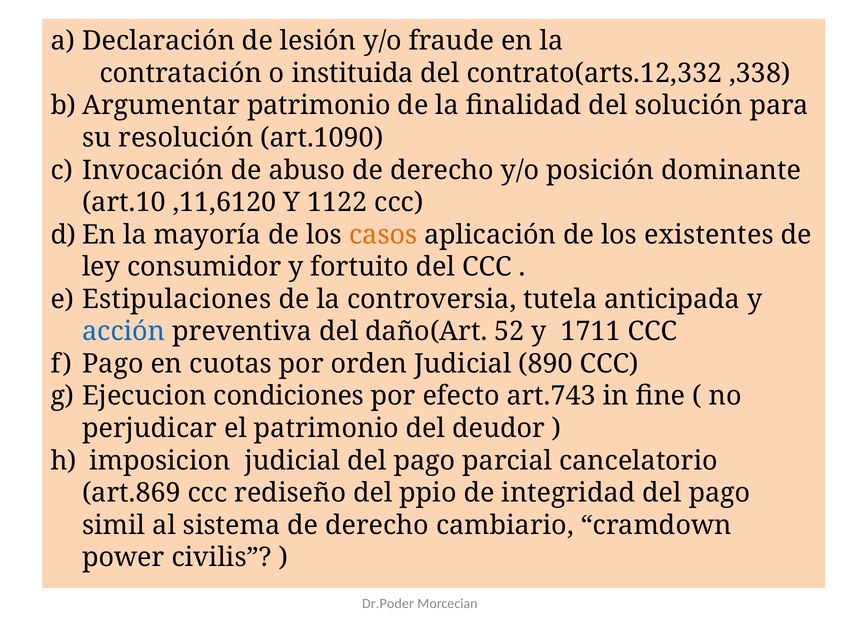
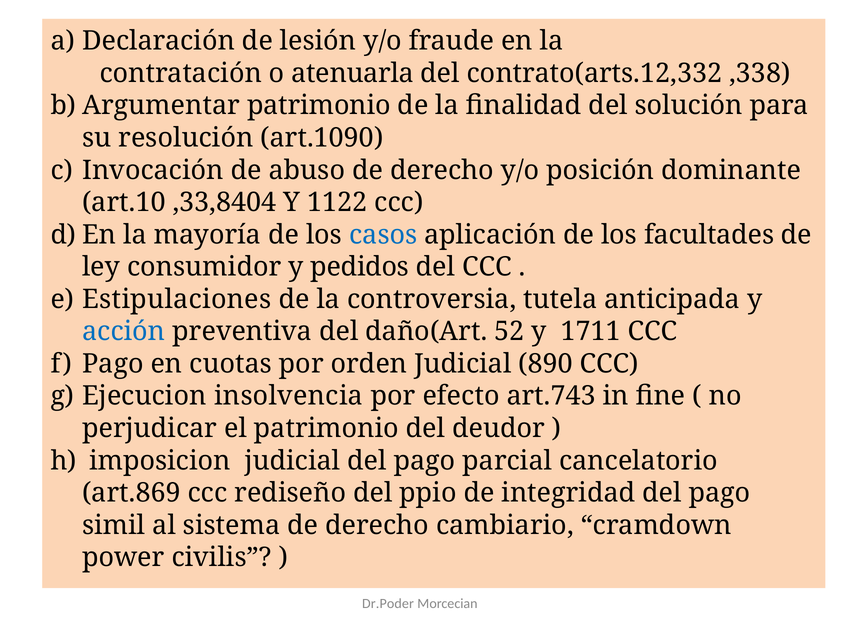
instituida: instituida -> atenuarla
,11,6120: ,11,6120 -> ,33,8404
casos colour: orange -> blue
existentes: existentes -> facultades
fortuito: fortuito -> pedidos
condiciones: condiciones -> insolvencia
